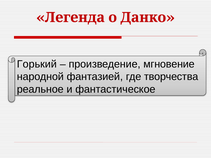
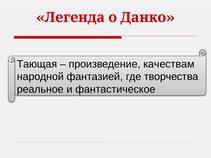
Горький: Горький -> Тающая
мгновение: мгновение -> качествам
